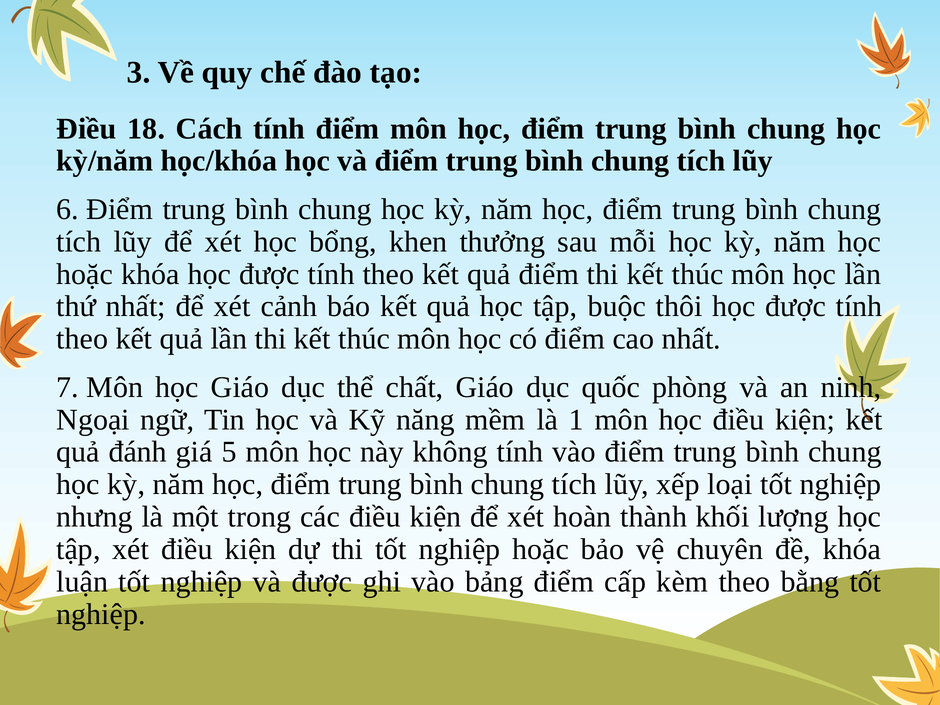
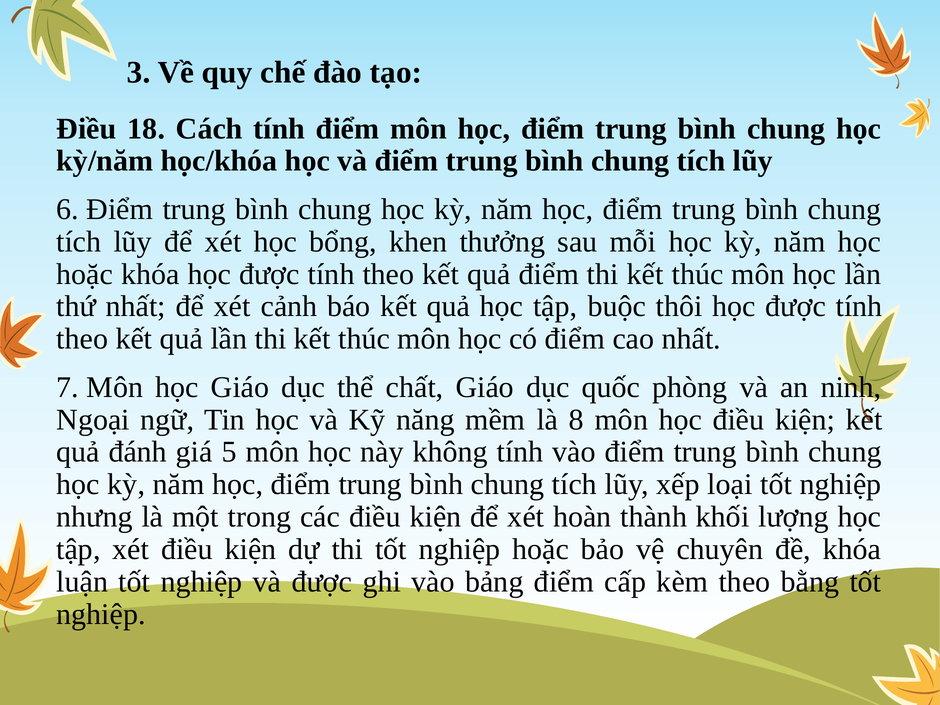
1: 1 -> 8
